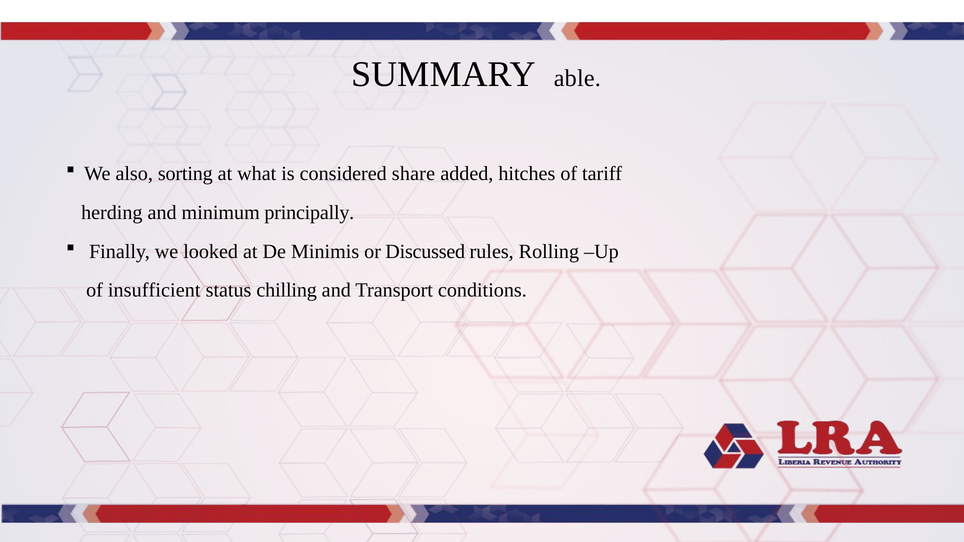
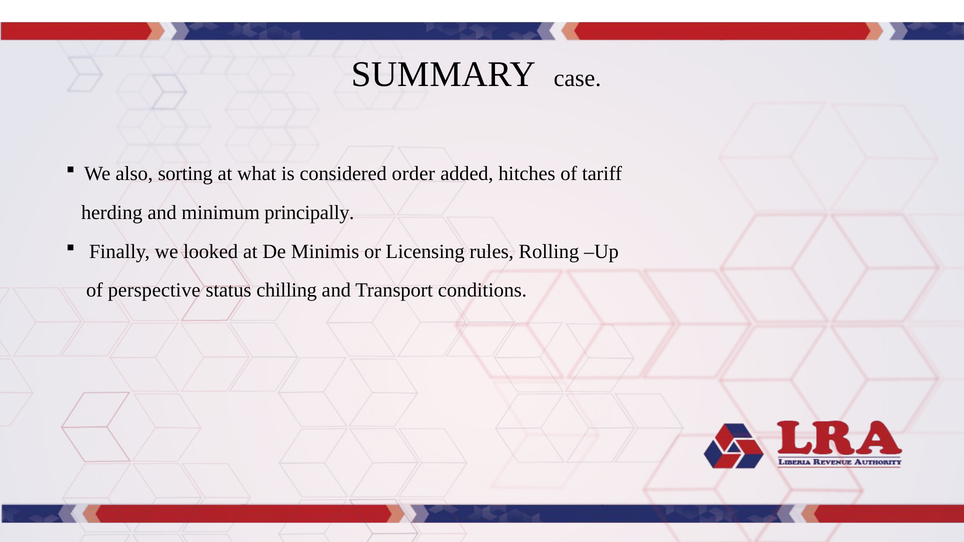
able: able -> case
share: share -> order
Discussed: Discussed -> Licensing
insufficient: insufficient -> perspective
